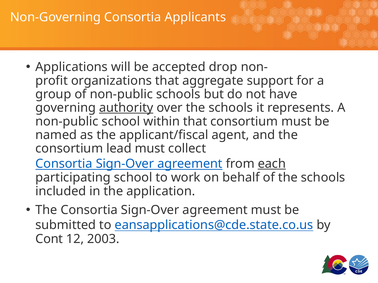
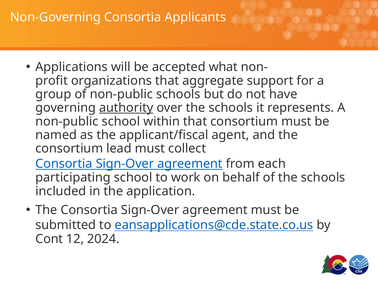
drop: drop -> what
each underline: present -> none
2003: 2003 -> 2024
